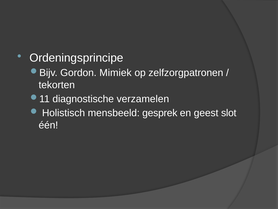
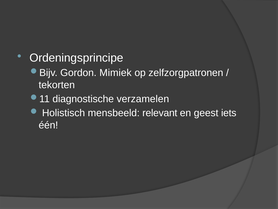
gesprek: gesprek -> relevant
slot: slot -> iets
